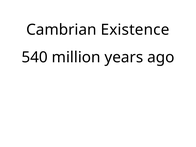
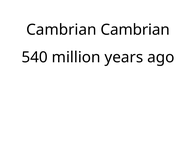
Cambrian Existence: Existence -> Cambrian
